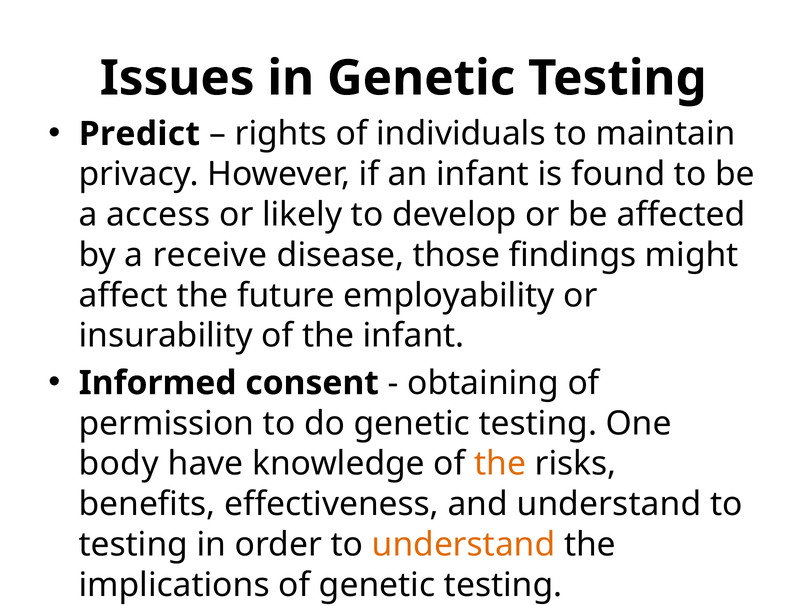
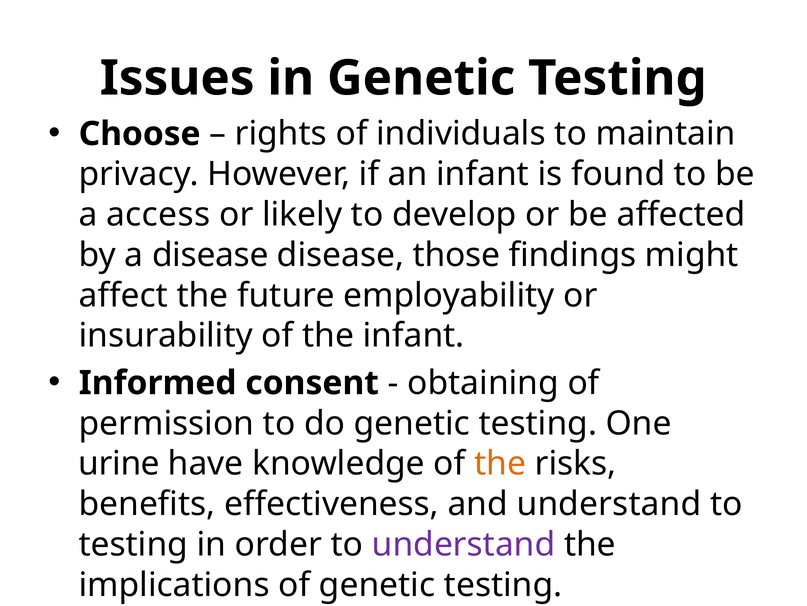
Predict: Predict -> Choose
a receive: receive -> disease
body: body -> urine
understand at (464, 544) colour: orange -> purple
